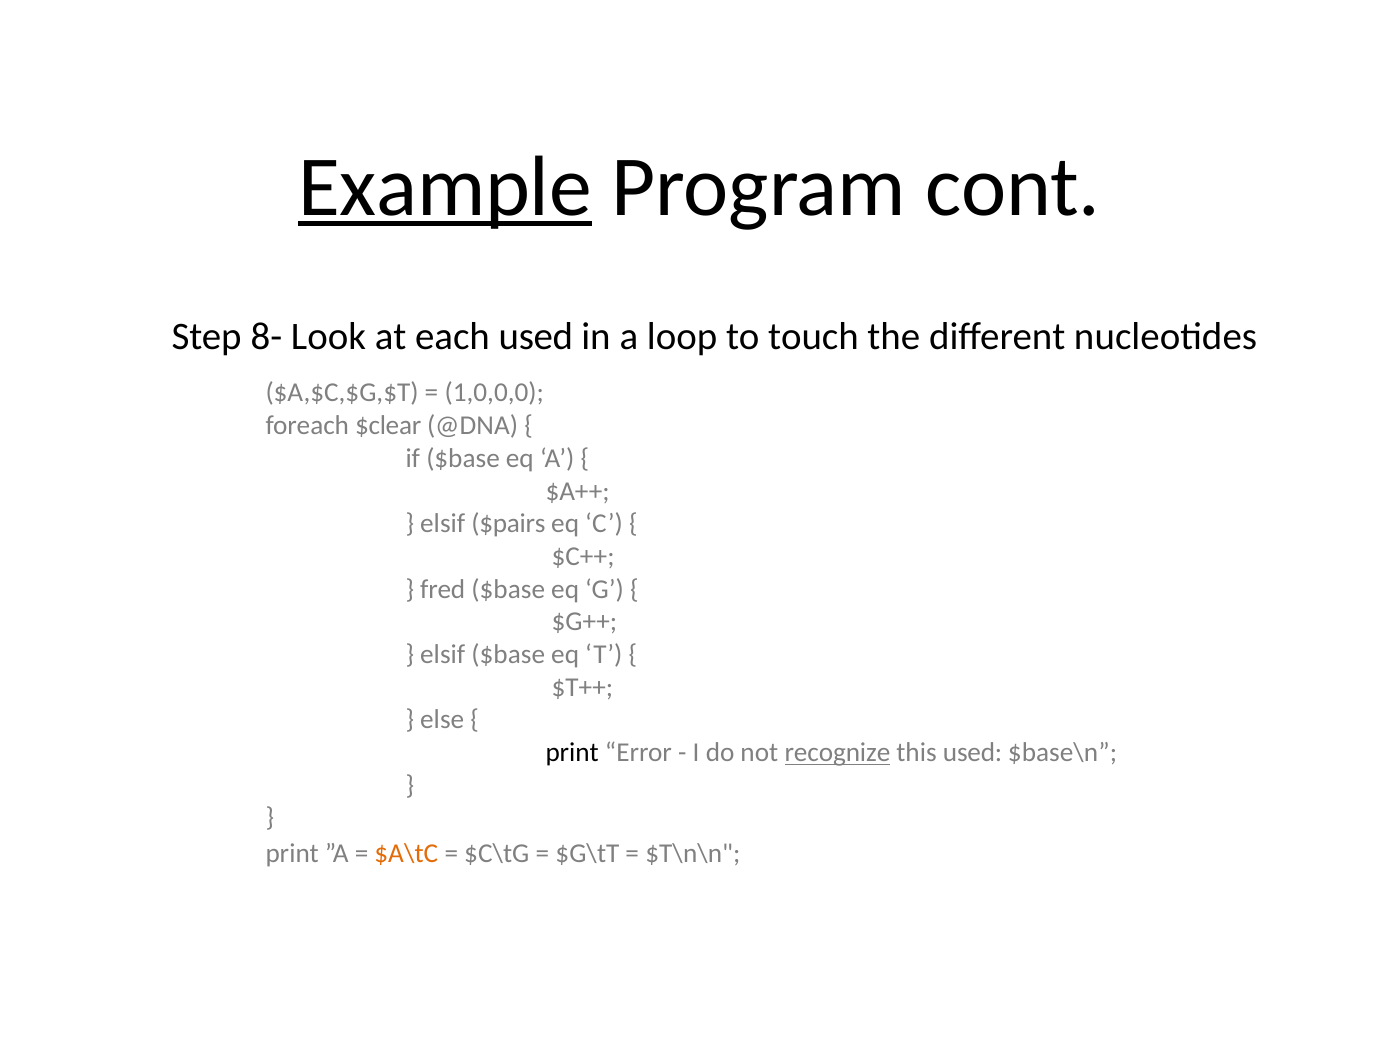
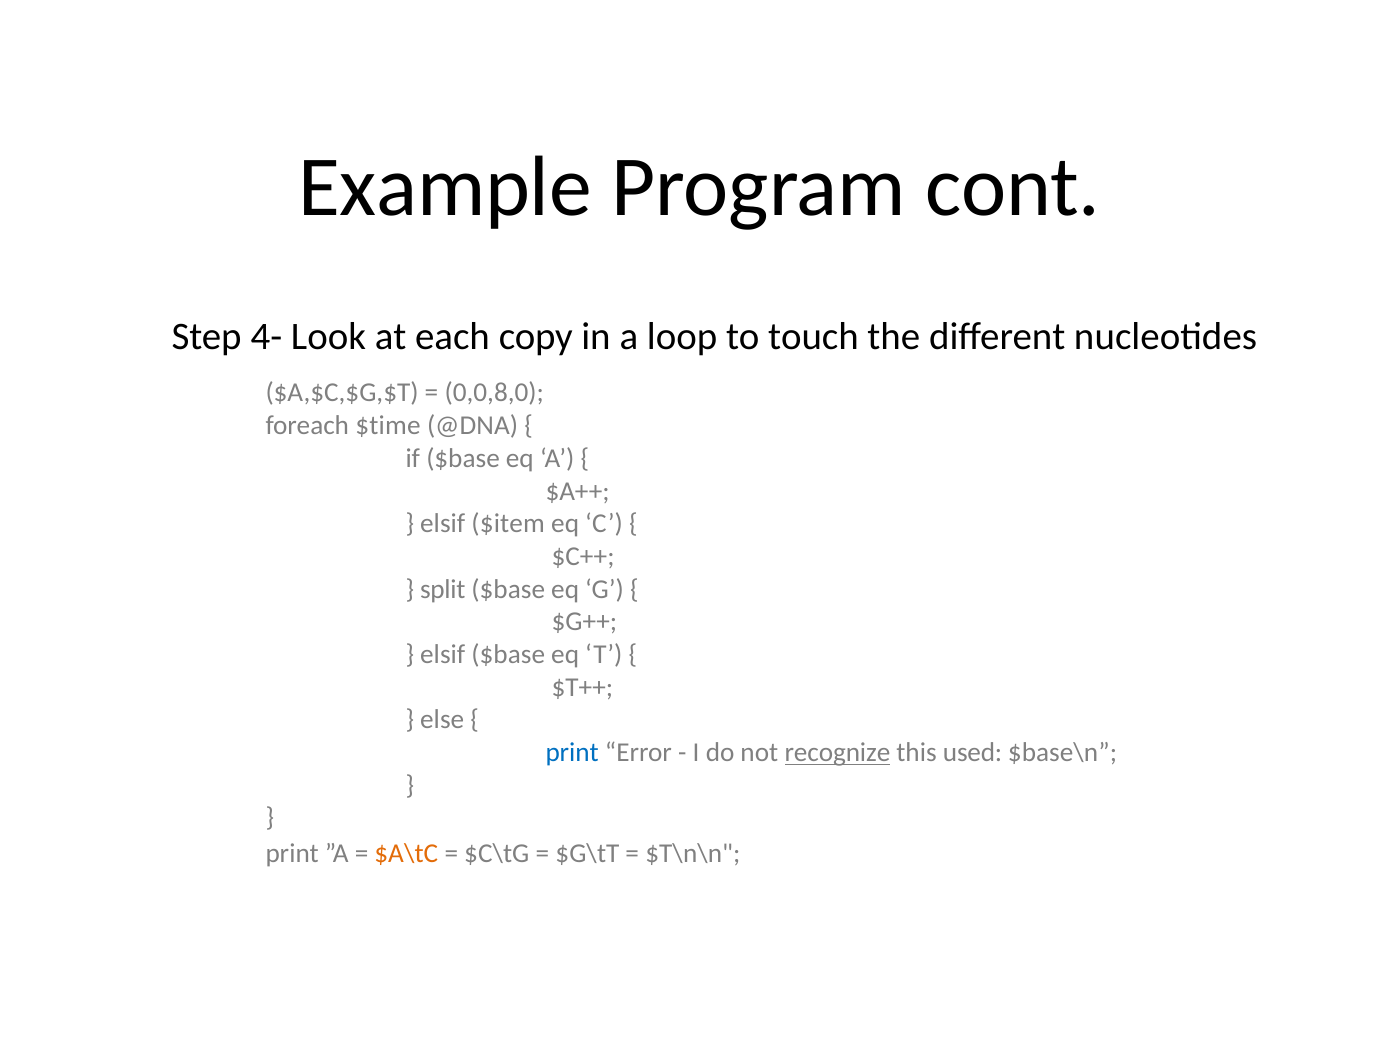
Example underline: present -> none
8-: 8- -> 4-
each used: used -> copy
1,0,0,0: 1,0,0,0 -> 0,0,8,0
$clear: $clear -> $time
$pairs: $pairs -> $item
fred: fred -> split
print at (572, 753) colour: black -> blue
